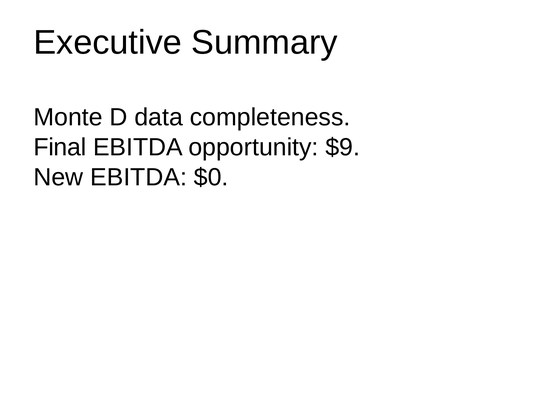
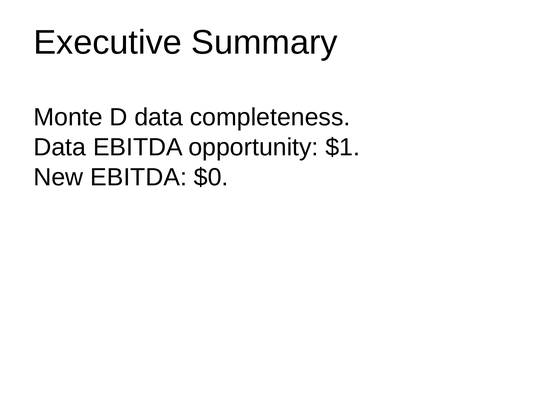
Final at (60, 147): Final -> Data
$9: $9 -> $1
